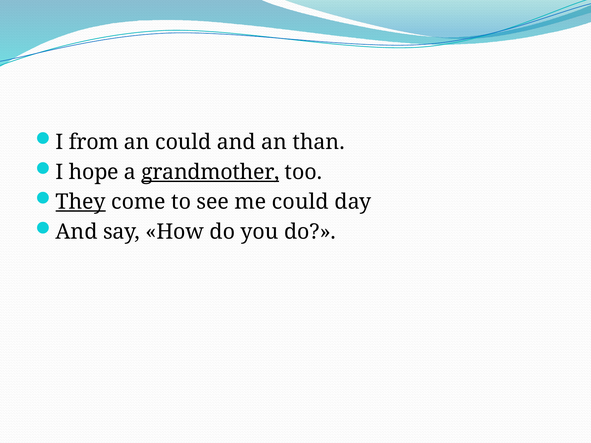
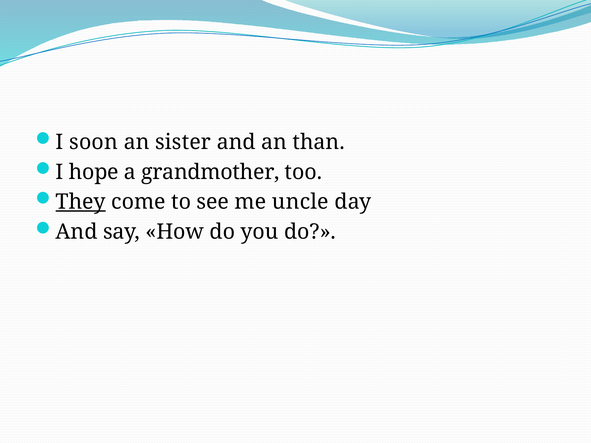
from: from -> soon
an could: could -> sister
grandmother underline: present -> none
me could: could -> uncle
